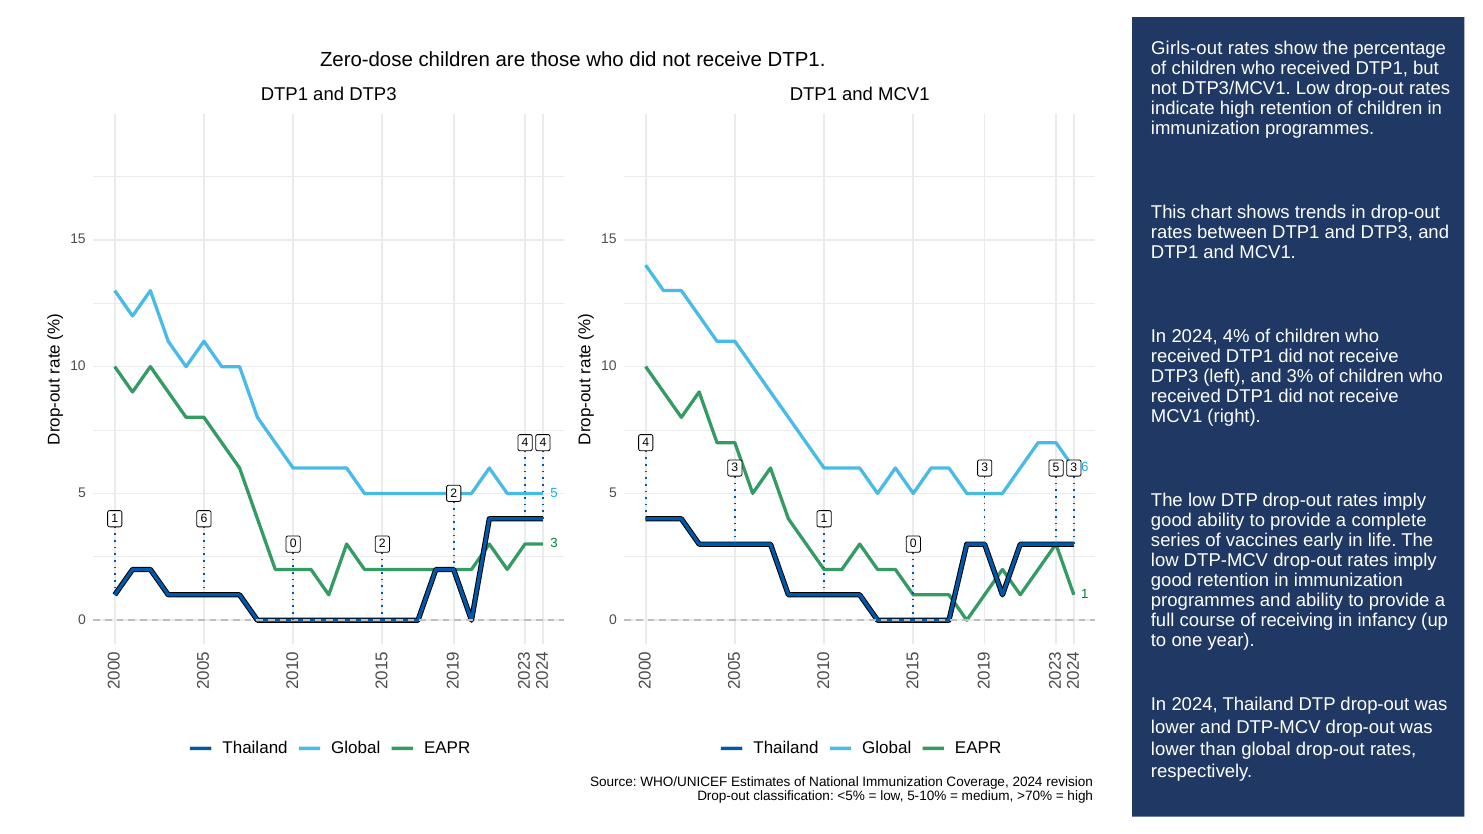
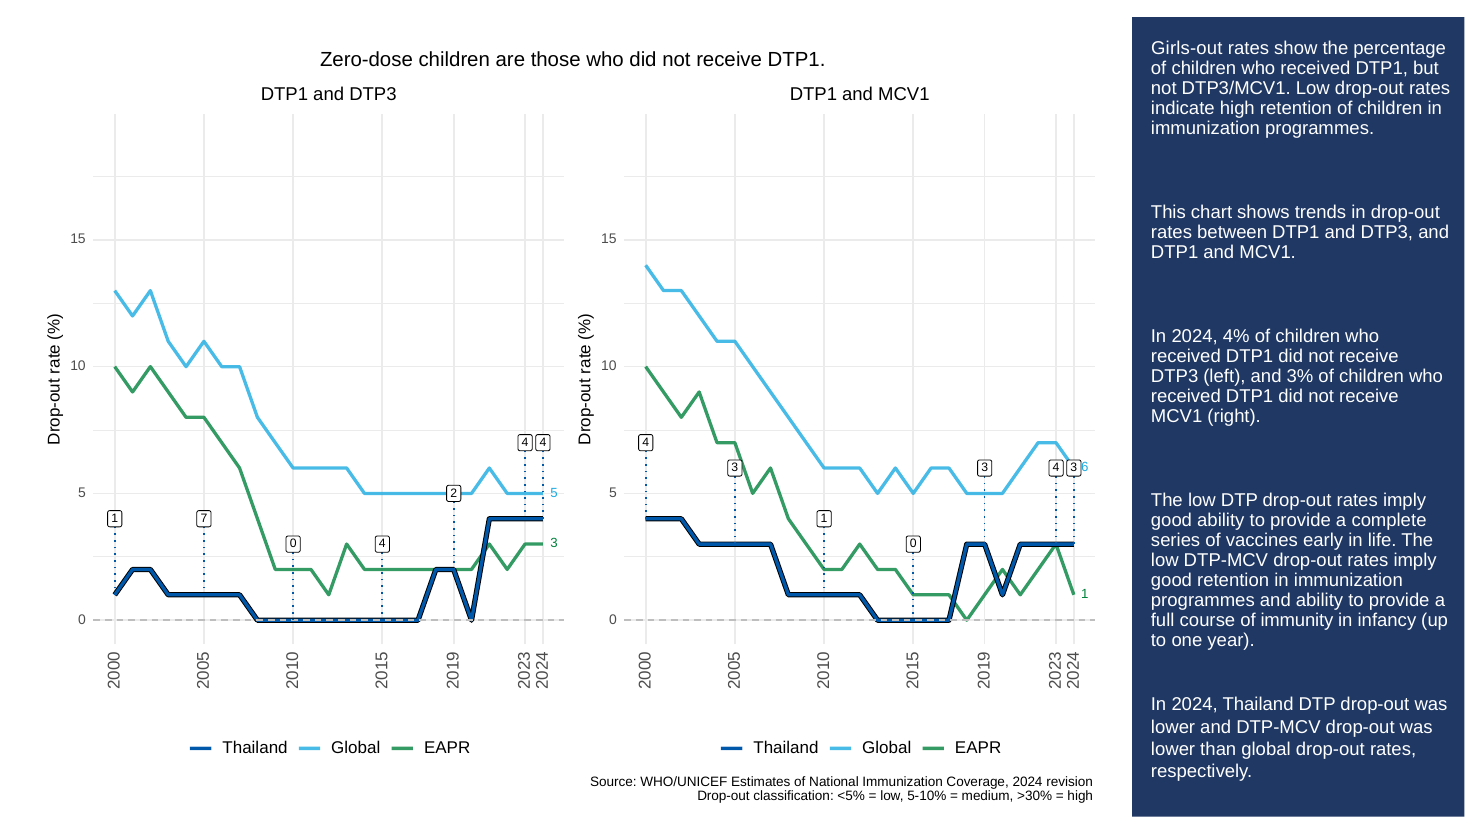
3 5: 5 -> 4
1 6: 6 -> 7
2 at (382, 544): 2 -> 4
receiving: receiving -> immunity
>70%: >70% -> >30%
